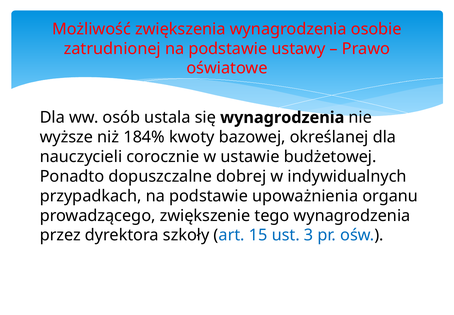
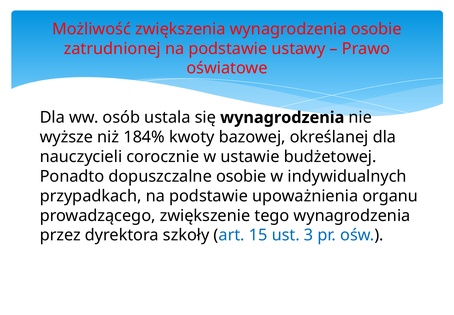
dopuszczalne dobrej: dobrej -> osobie
